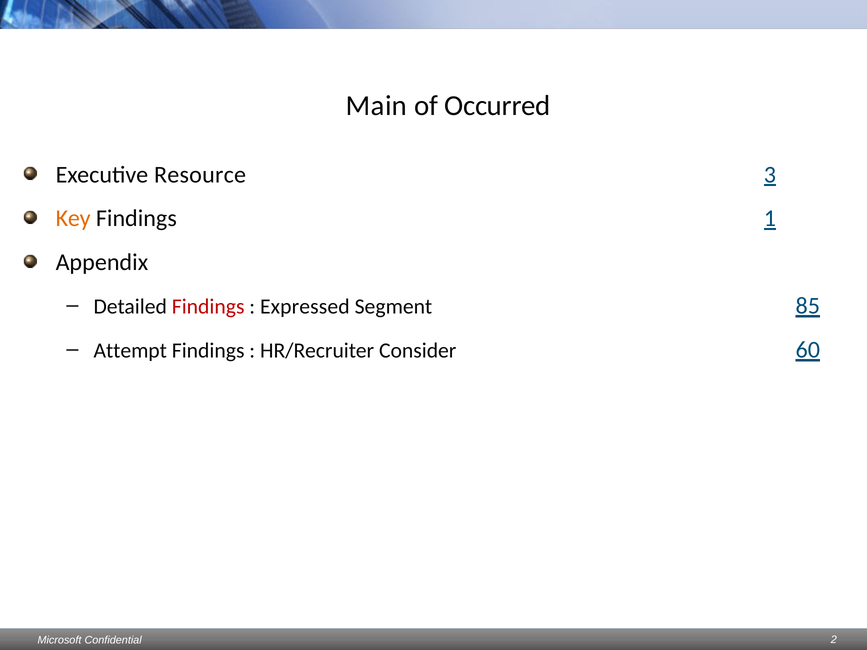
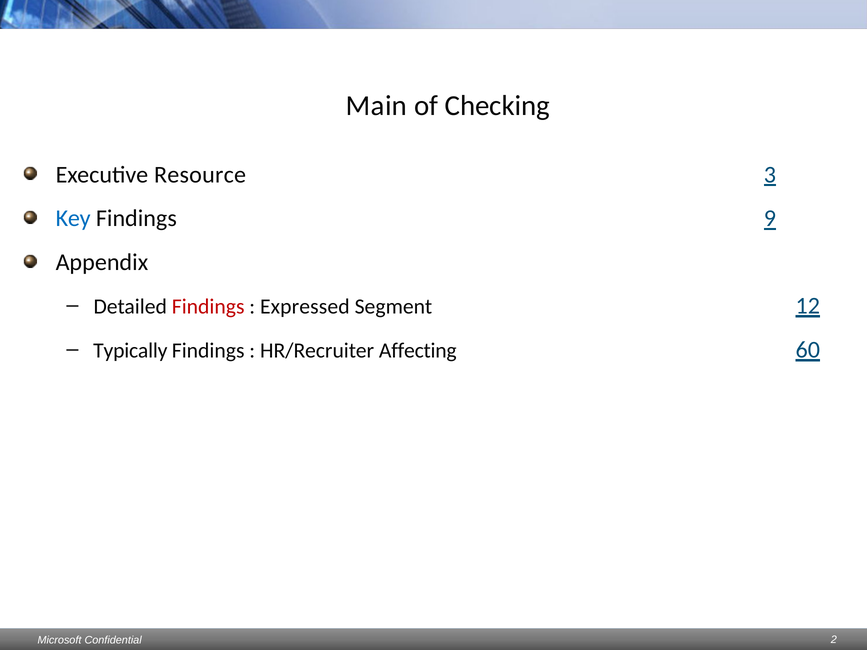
Occurred: Occurred -> Checking
Key colour: orange -> blue
1: 1 -> 9
85: 85 -> 12
Attempt: Attempt -> Typically
Consider: Consider -> Affecting
